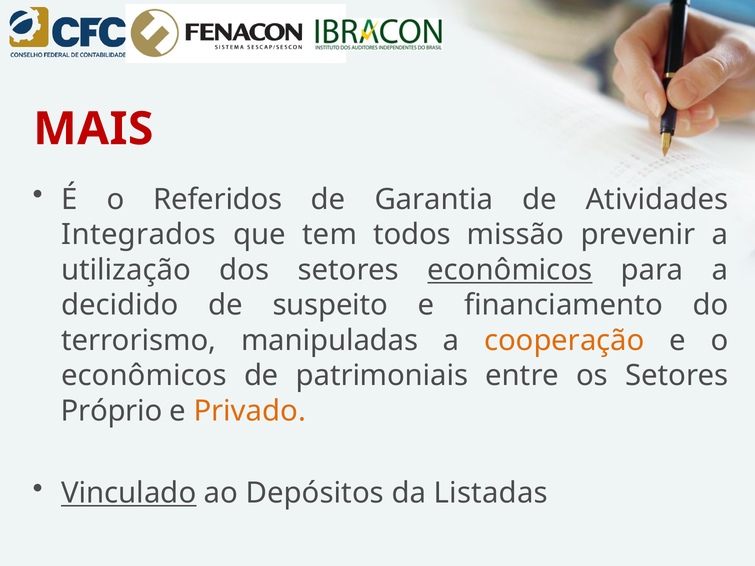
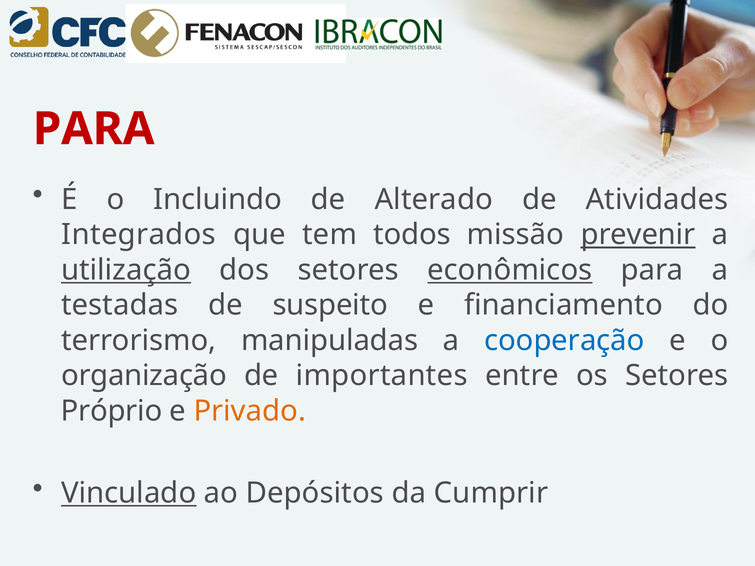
MAIS at (93, 129): MAIS -> PARA
Referidos: Referidos -> Incluindo
Garantia: Garantia -> Alterado
prevenir underline: none -> present
utilização underline: none -> present
decidido: decidido -> testadas
cooperação colour: orange -> blue
econômicos at (144, 376): econômicos -> organização
patrimoniais: patrimoniais -> importantes
Listadas: Listadas -> Cumprir
